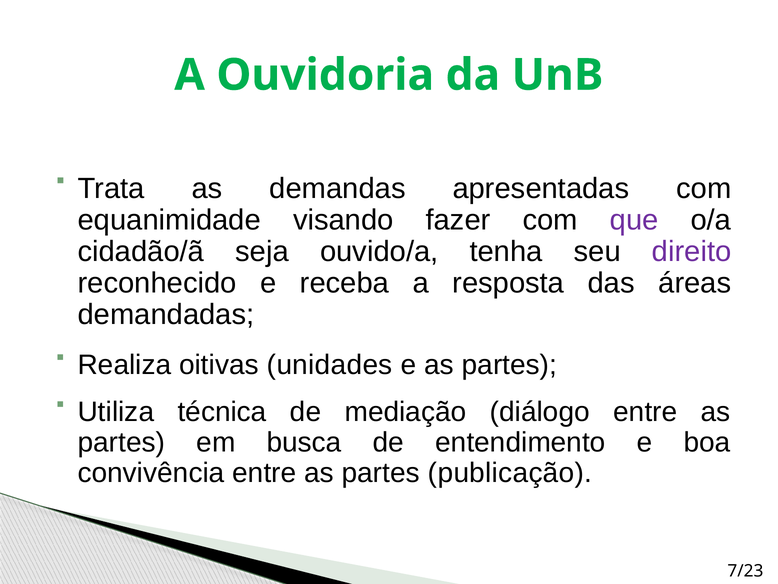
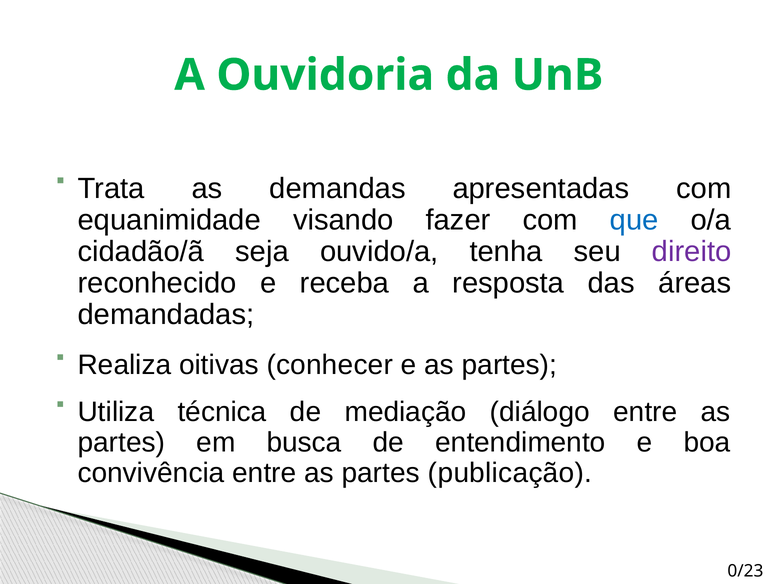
que colour: purple -> blue
unidades: unidades -> conhecer
7/23: 7/23 -> 0/23
